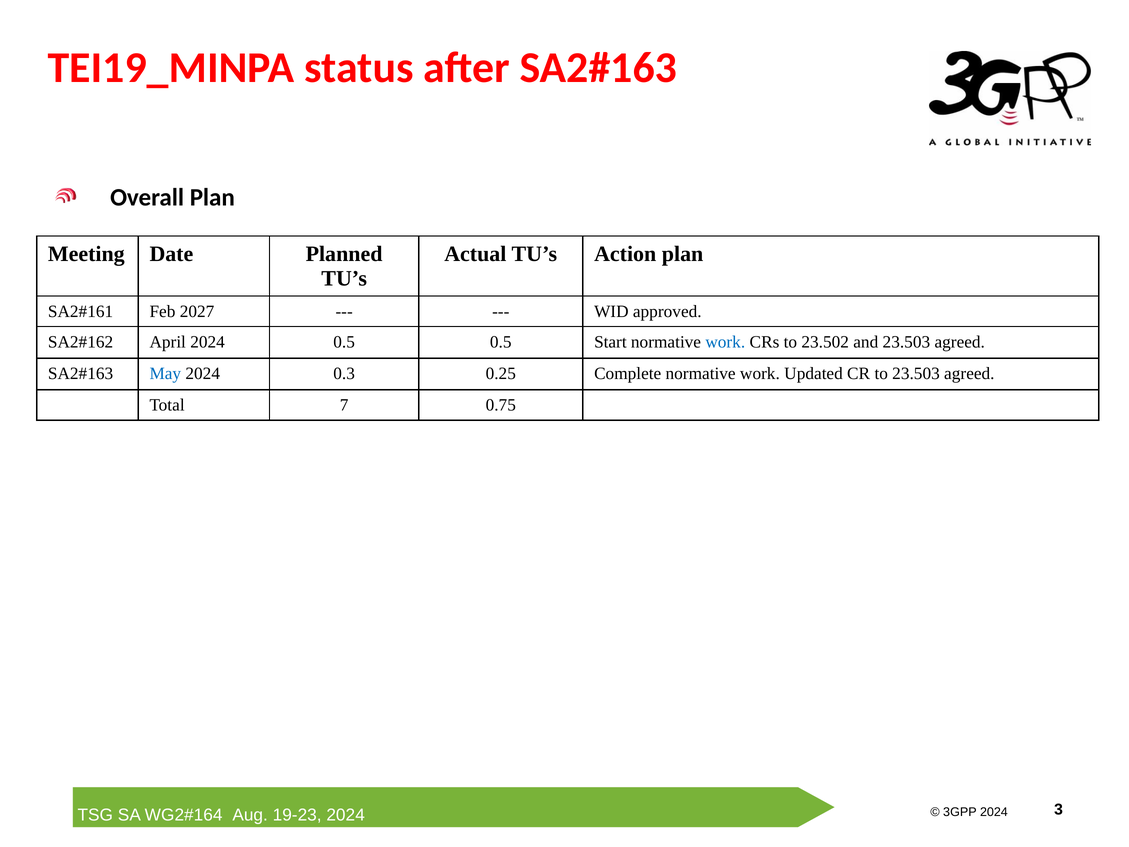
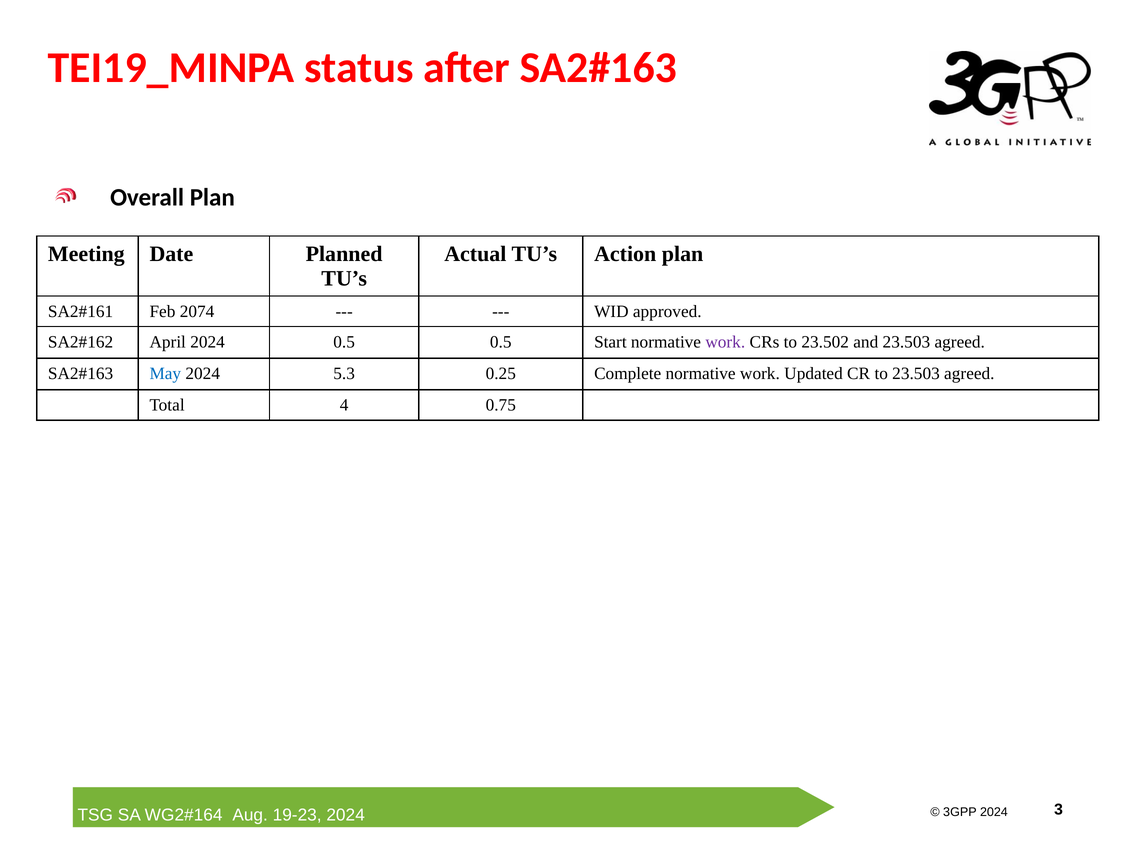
2027: 2027 -> 2074
work at (725, 342) colour: blue -> purple
0.3: 0.3 -> 5.3
7: 7 -> 4
